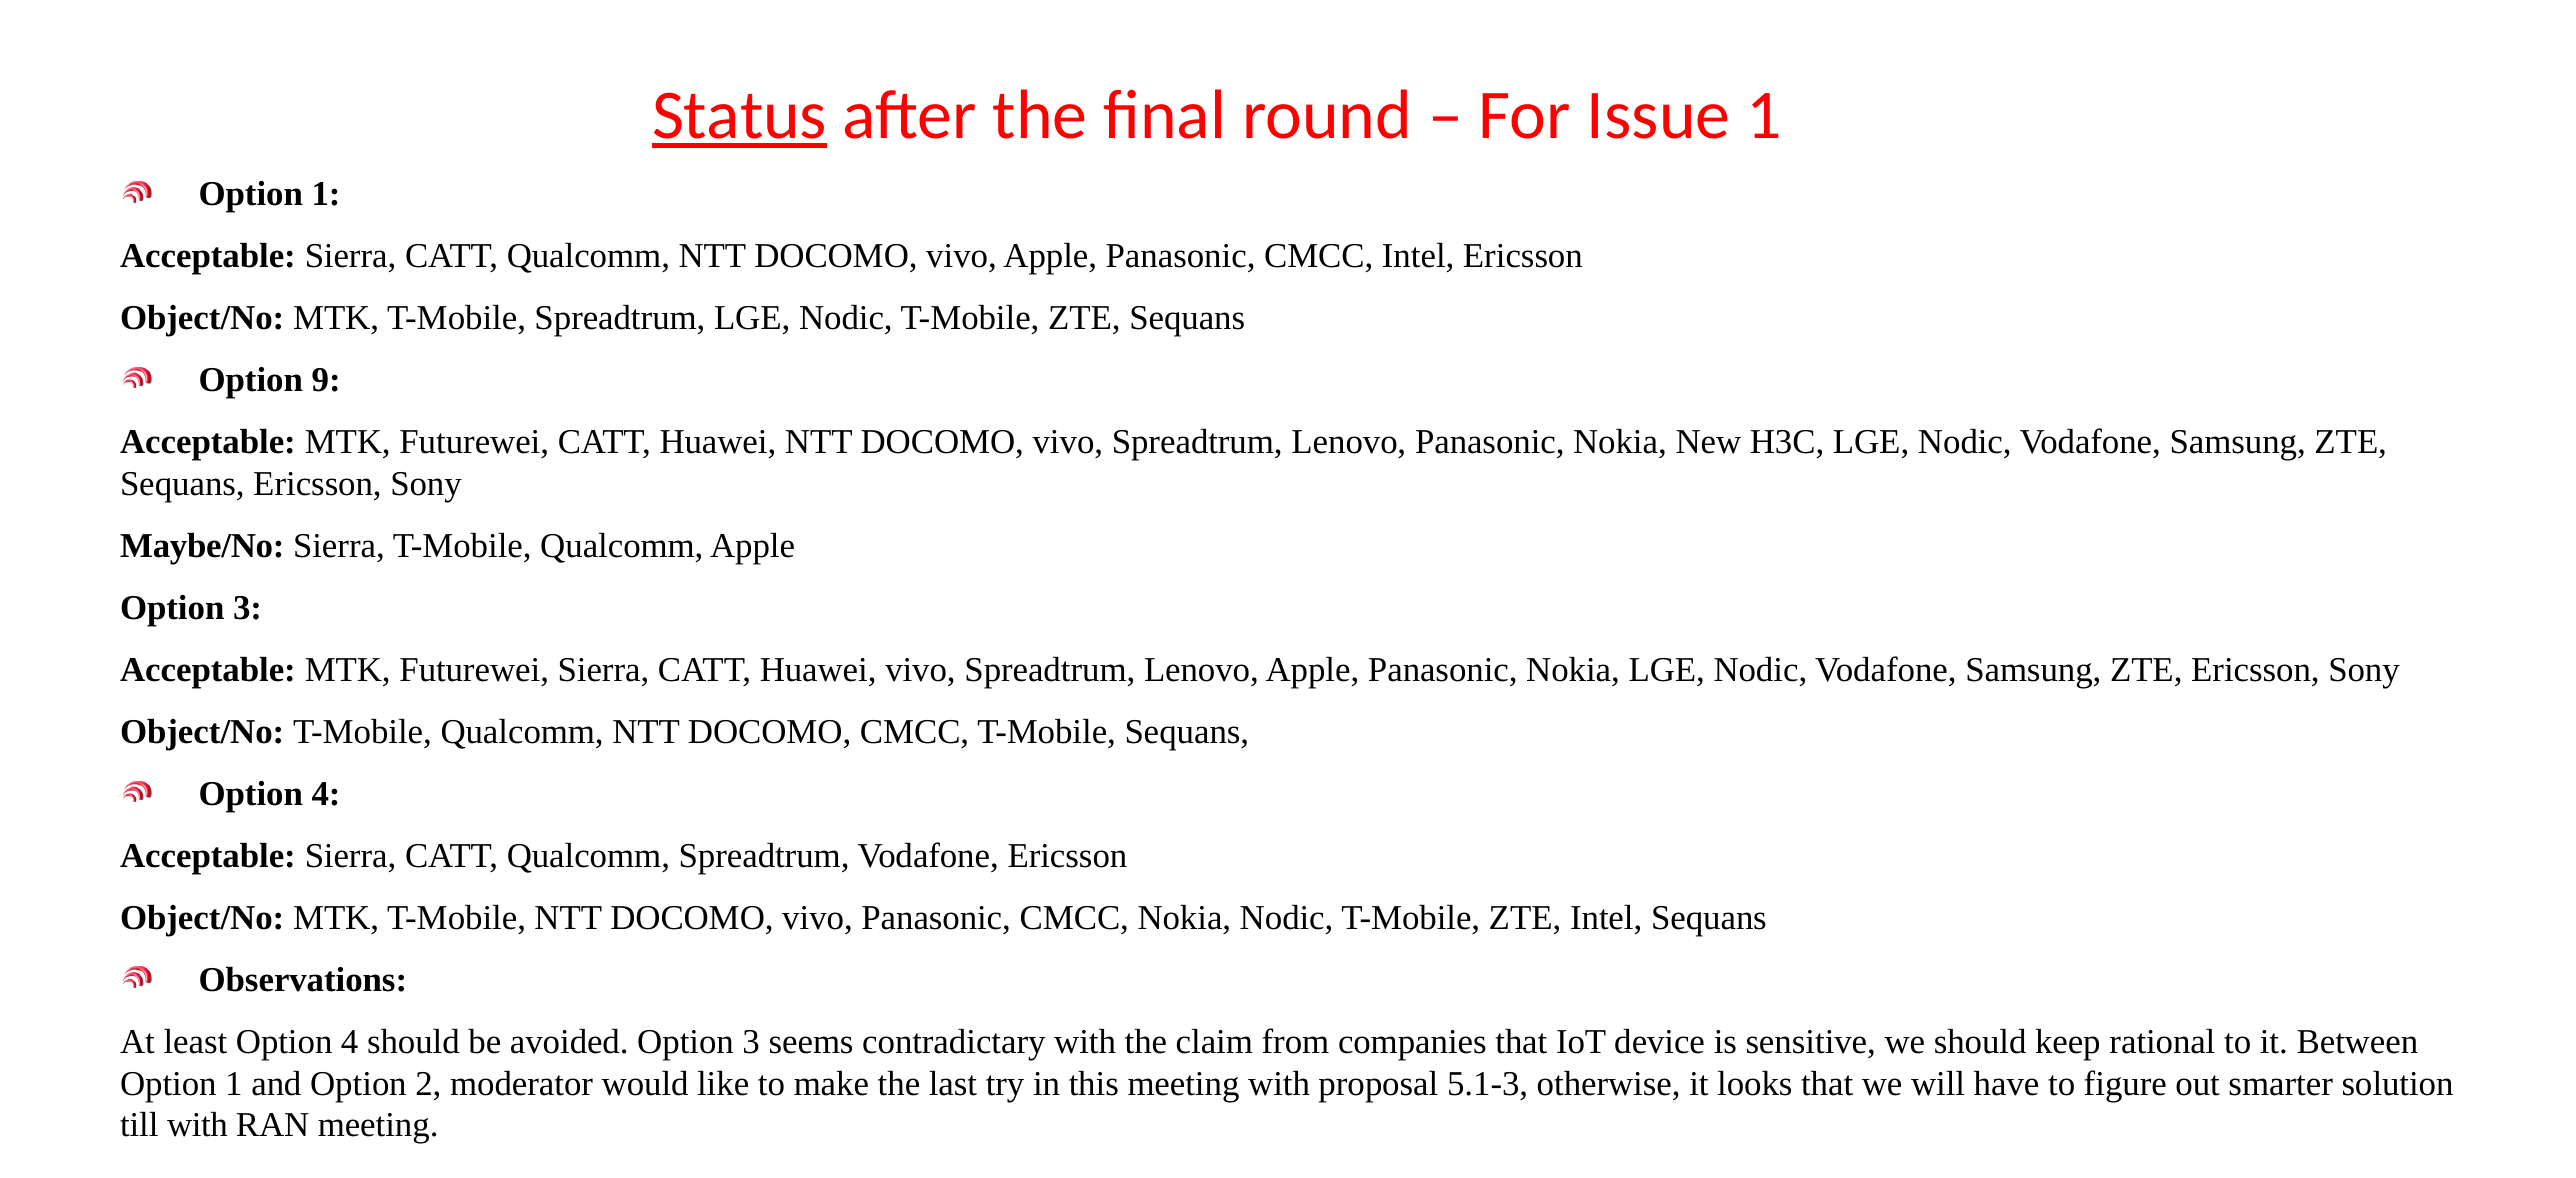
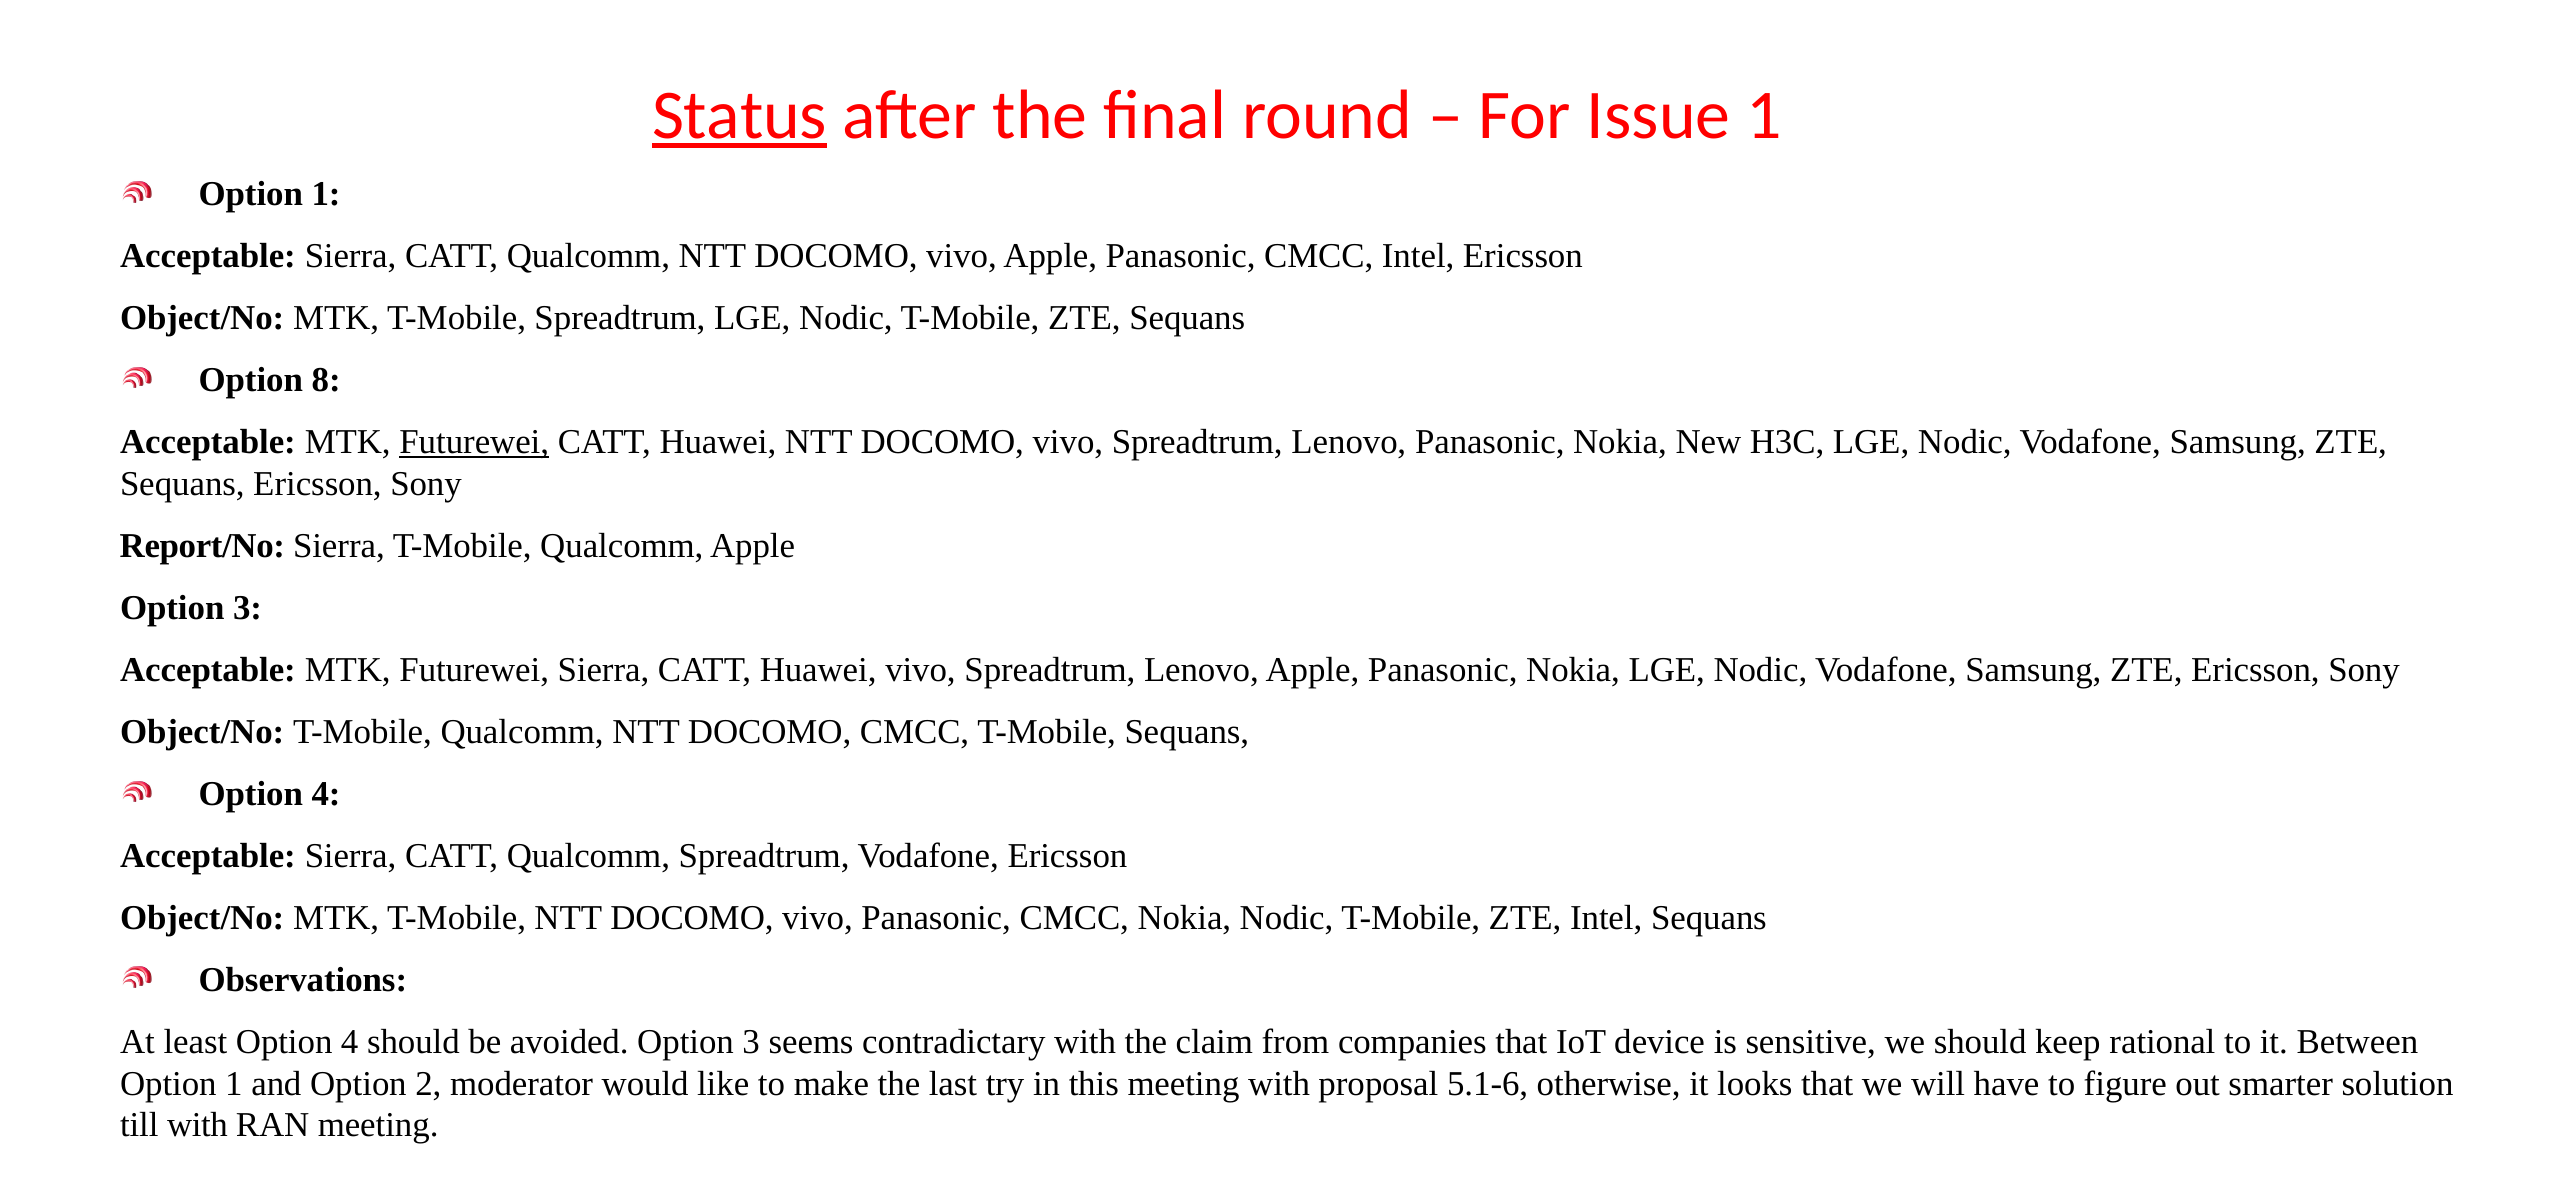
9: 9 -> 8
Futurewei at (474, 442) underline: none -> present
Maybe/No: Maybe/No -> Report/No
5.1-3: 5.1-3 -> 5.1-6
